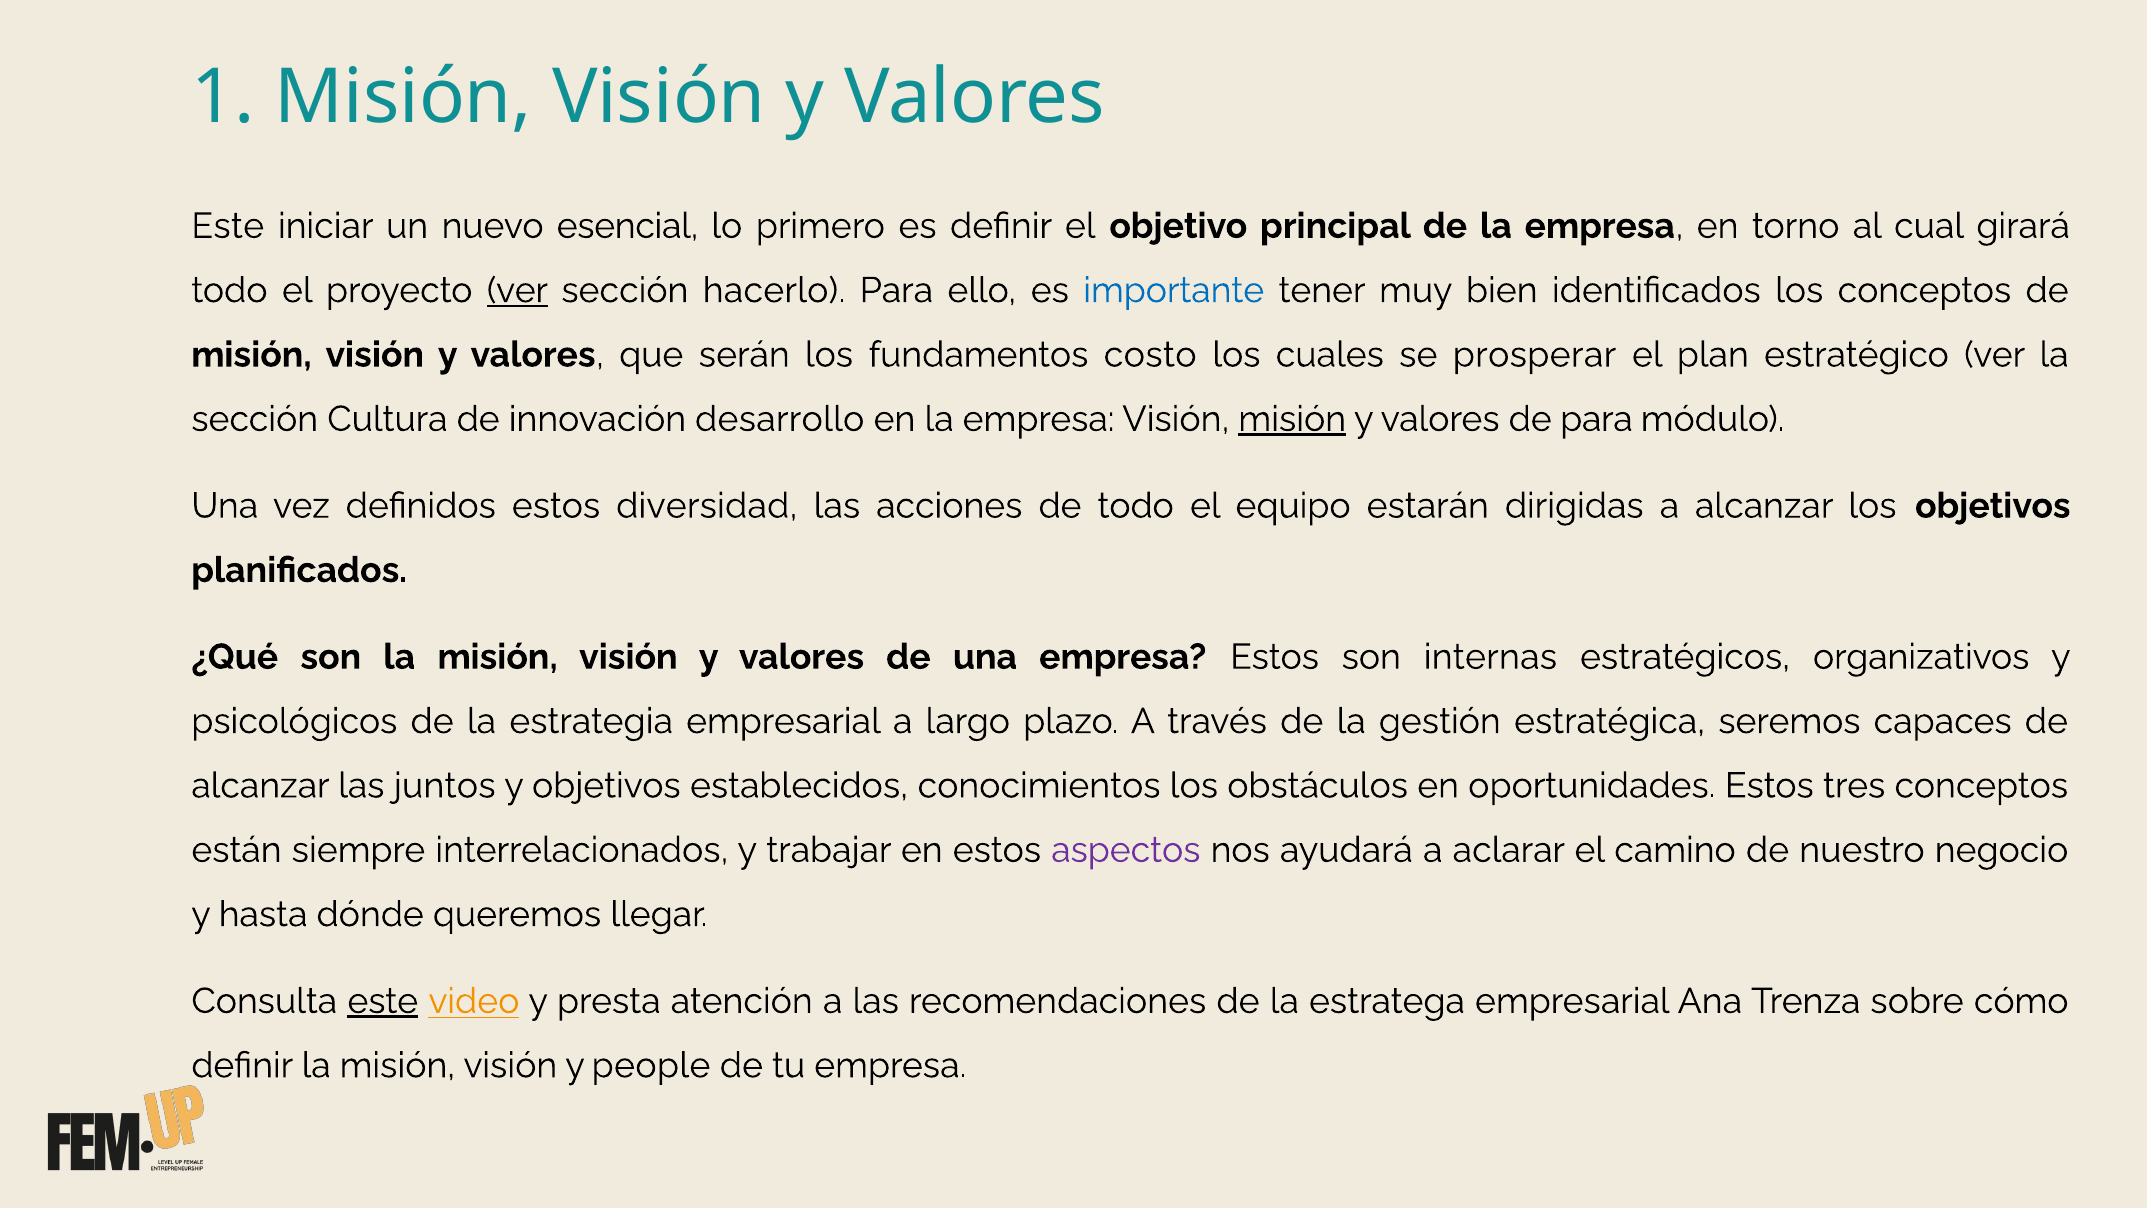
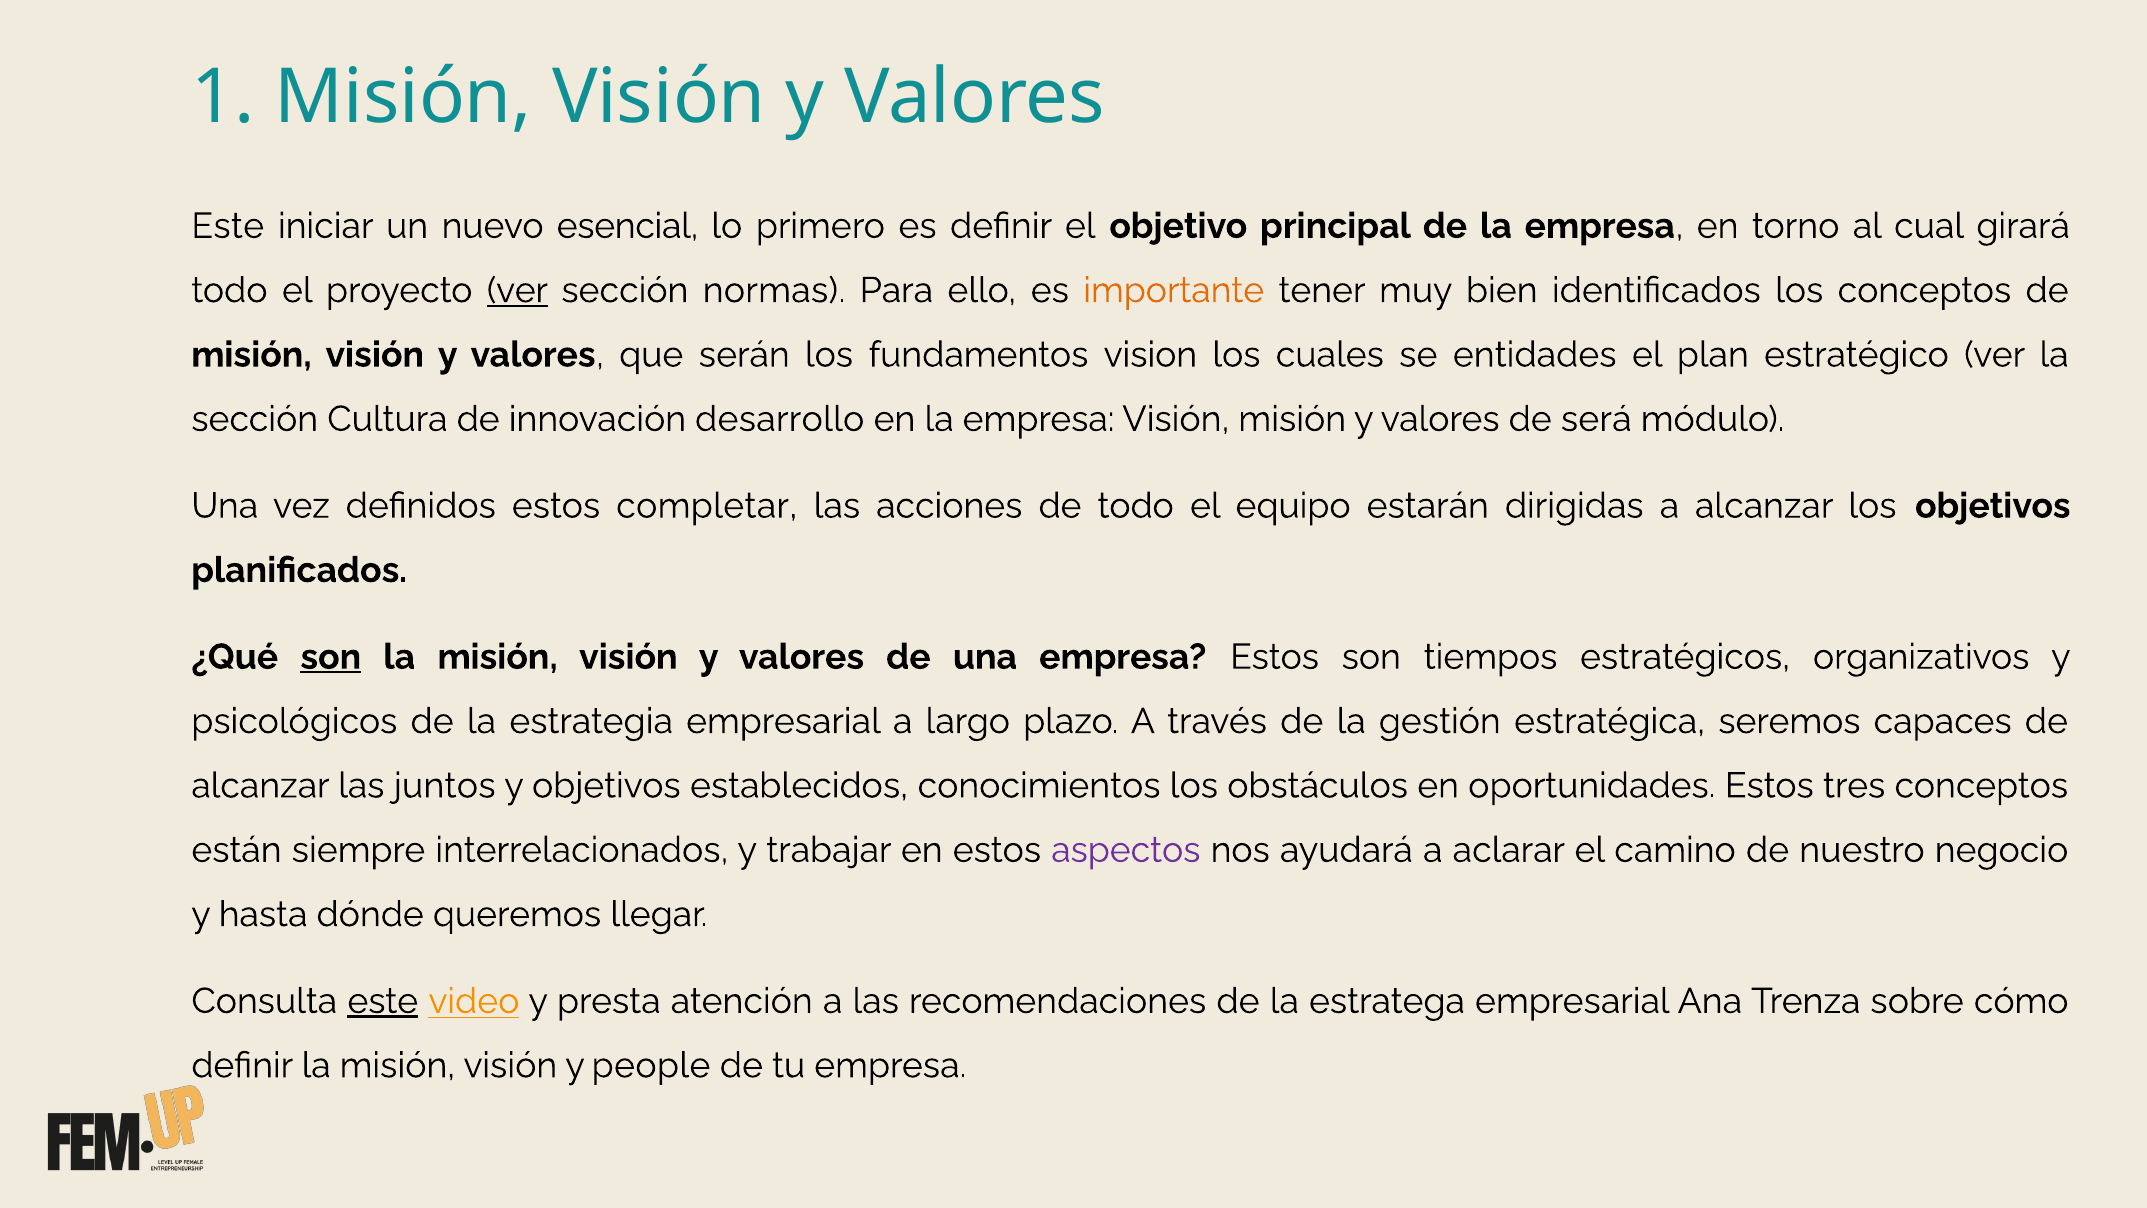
hacerlo: hacerlo -> normas
importante colour: blue -> orange
costo: costo -> vision
prosperar: prosperar -> entidades
misión at (1292, 419) underline: present -> none
de para: para -> será
diversidad: diversidad -> completar
son at (331, 657) underline: none -> present
internas: internas -> tiempos
